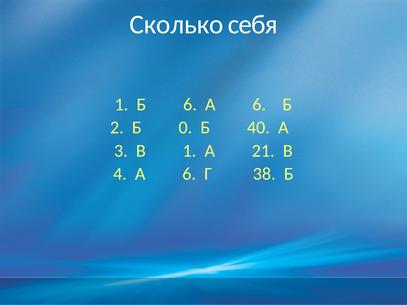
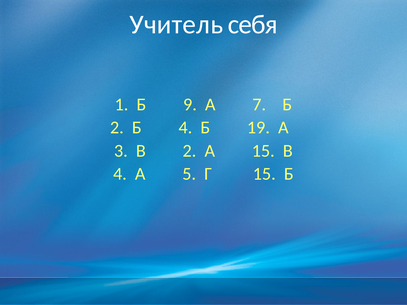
Сколько: Сколько -> Учитель
Б 6: 6 -> 9
6 at (259, 105): 6 -> 7
Б 0: 0 -> 4
40: 40 -> 19
В 1: 1 -> 2
А 21: 21 -> 15
4 А 6: 6 -> 5
Г 38: 38 -> 15
